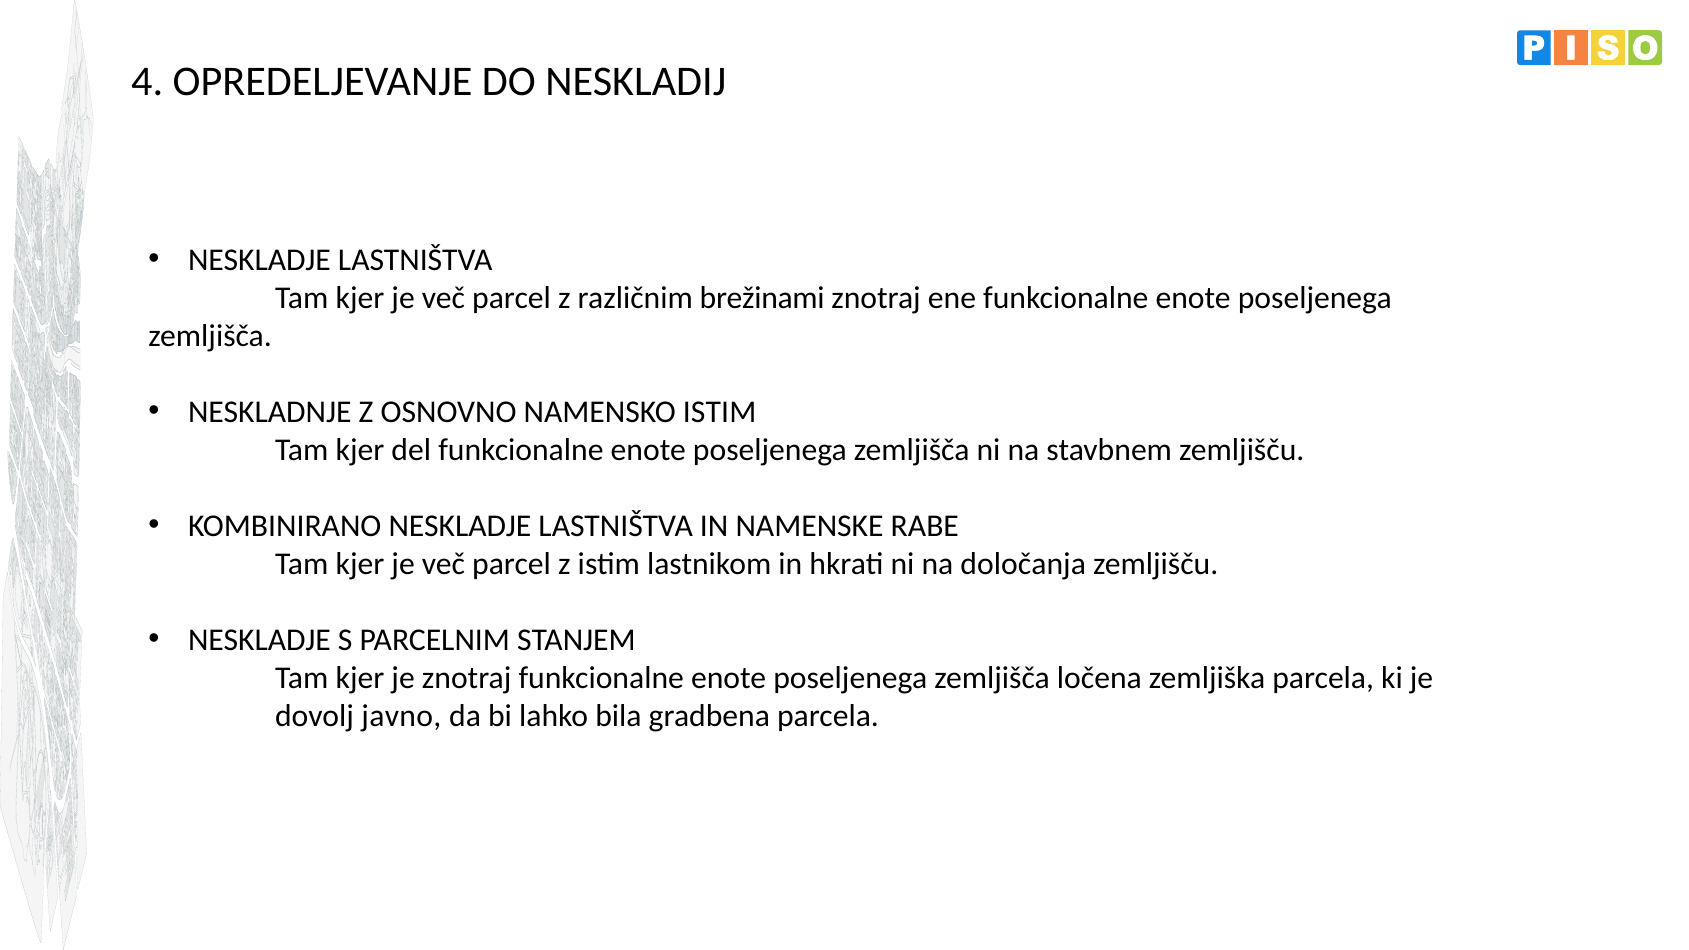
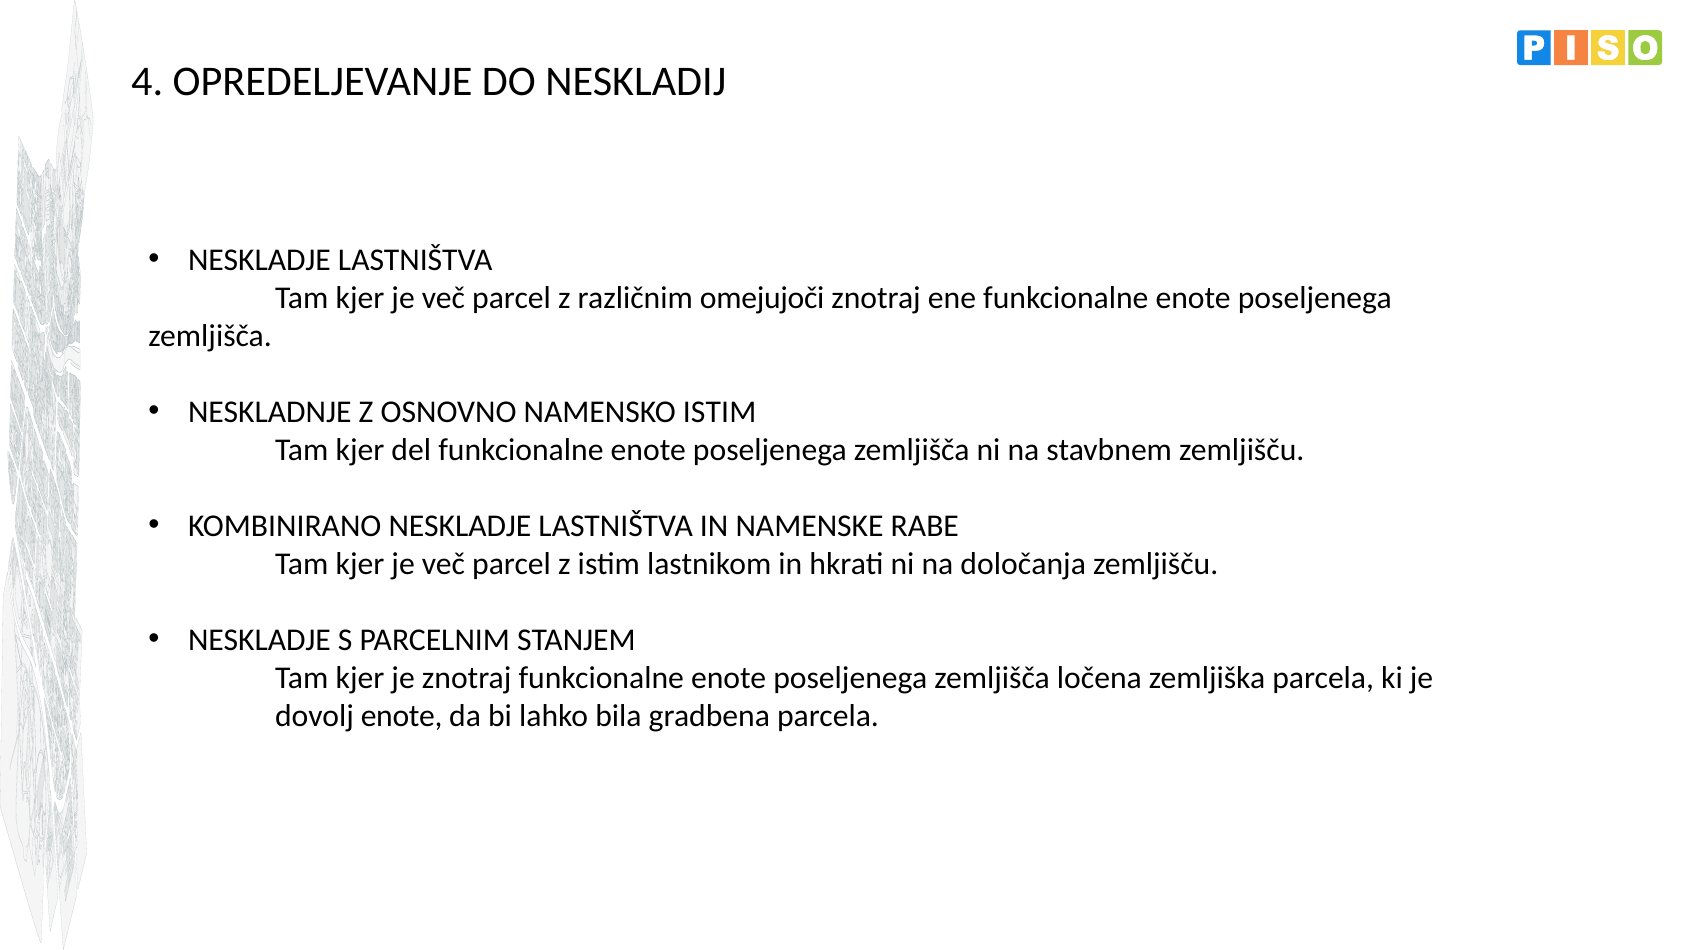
brežinami: brežinami -> omejujoči
dovolj javno: javno -> enote
